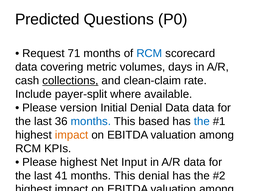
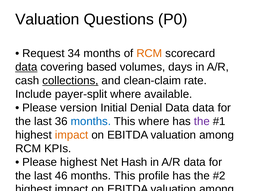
Predicted at (47, 19): Predicted -> Valuation
71: 71 -> 34
RCM at (149, 53) colour: blue -> orange
data at (26, 67) underline: none -> present
covering metric: metric -> based
This based: based -> where
the at (202, 121) colour: blue -> purple
Input: Input -> Hash
41: 41 -> 46
This denial: denial -> profile
